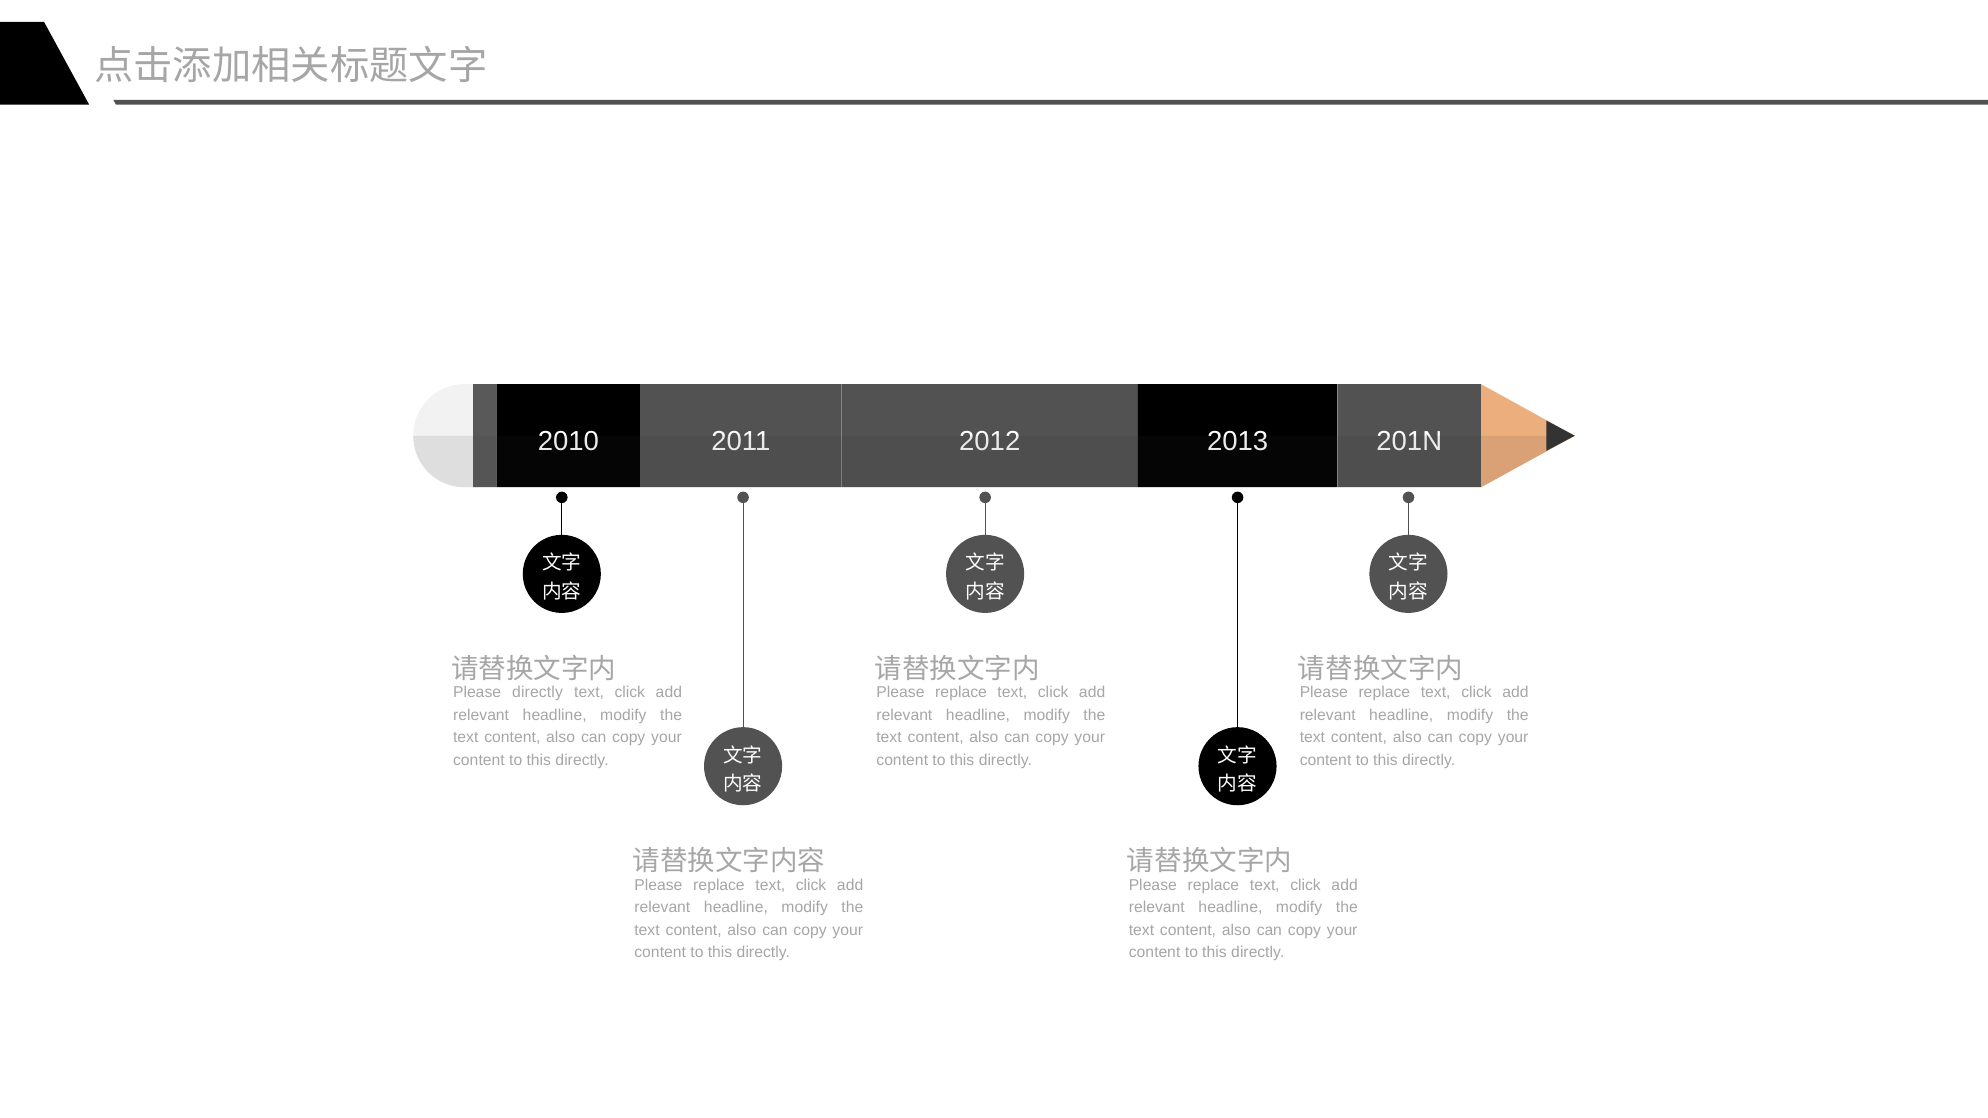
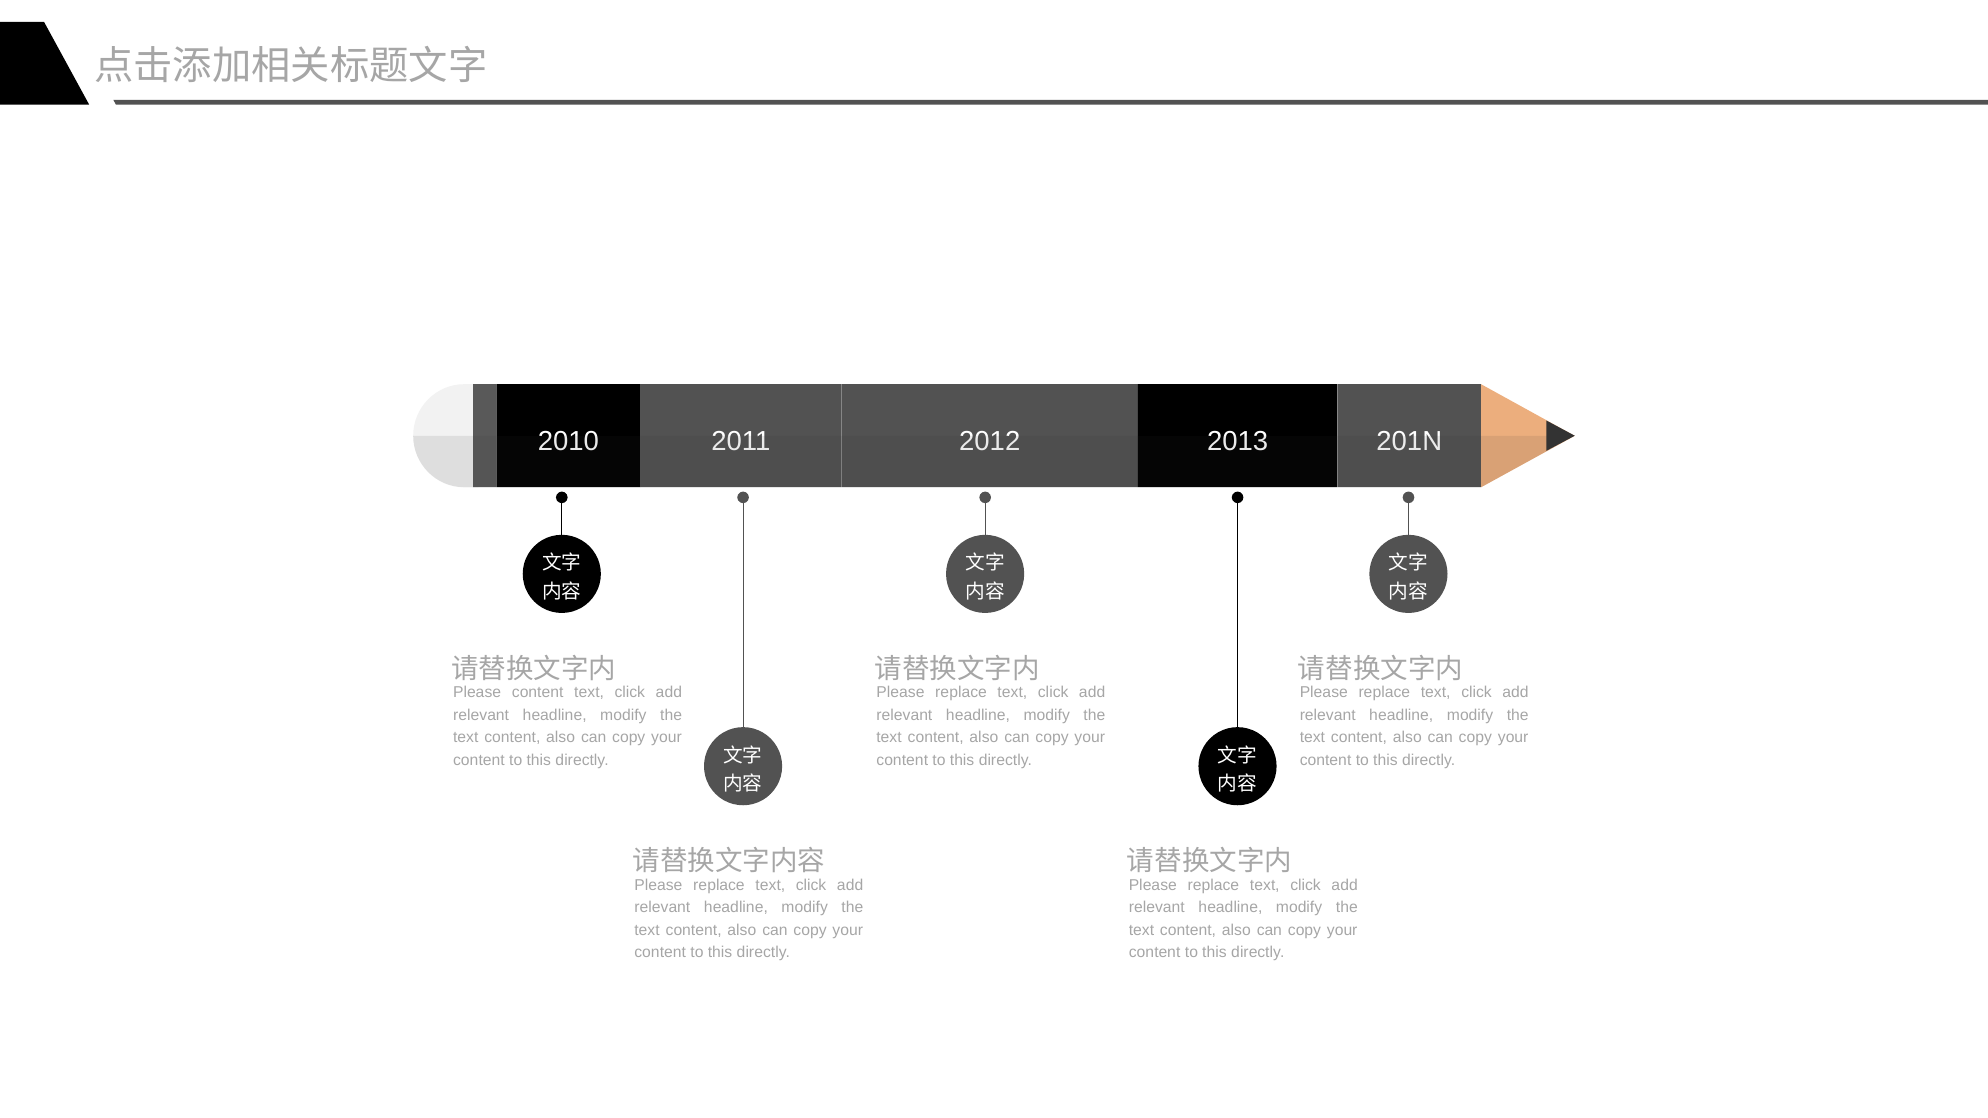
Please directly: directly -> content
